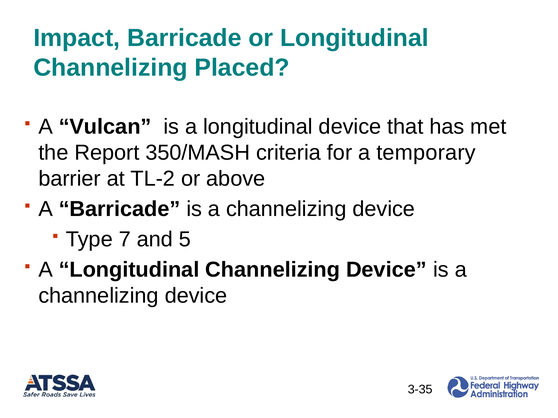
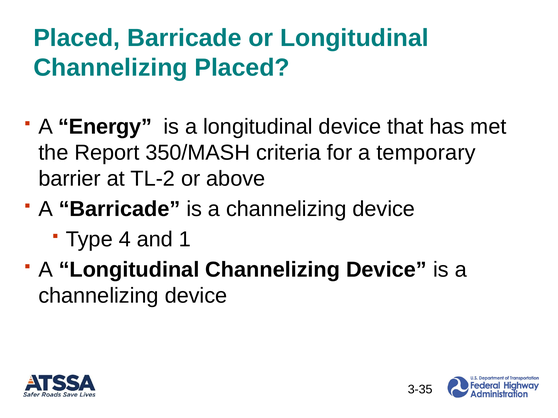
Impact at (77, 38): Impact -> Placed
Vulcan: Vulcan -> Energy
7: 7 -> 4
5: 5 -> 1
